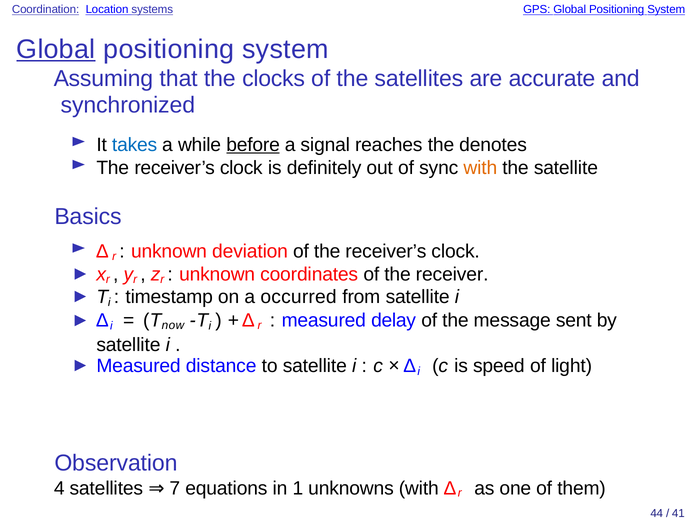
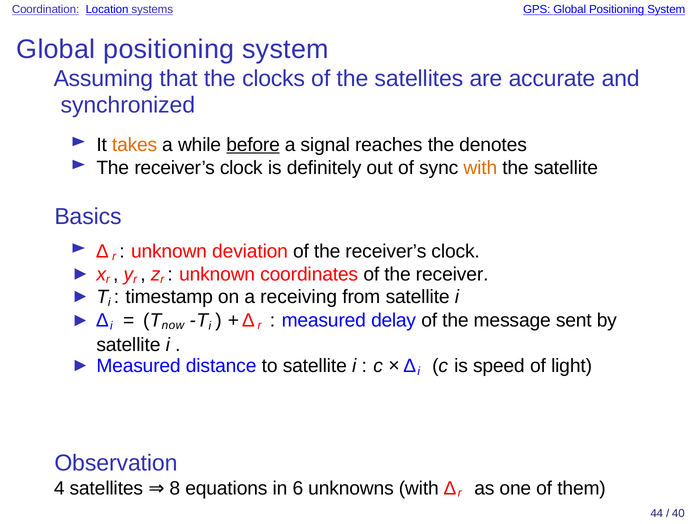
Global at (56, 49) underline: present -> none
takes colour: blue -> orange
occurred: occurred -> receiving
7: 7 -> 8
1: 1 -> 6
41: 41 -> 40
